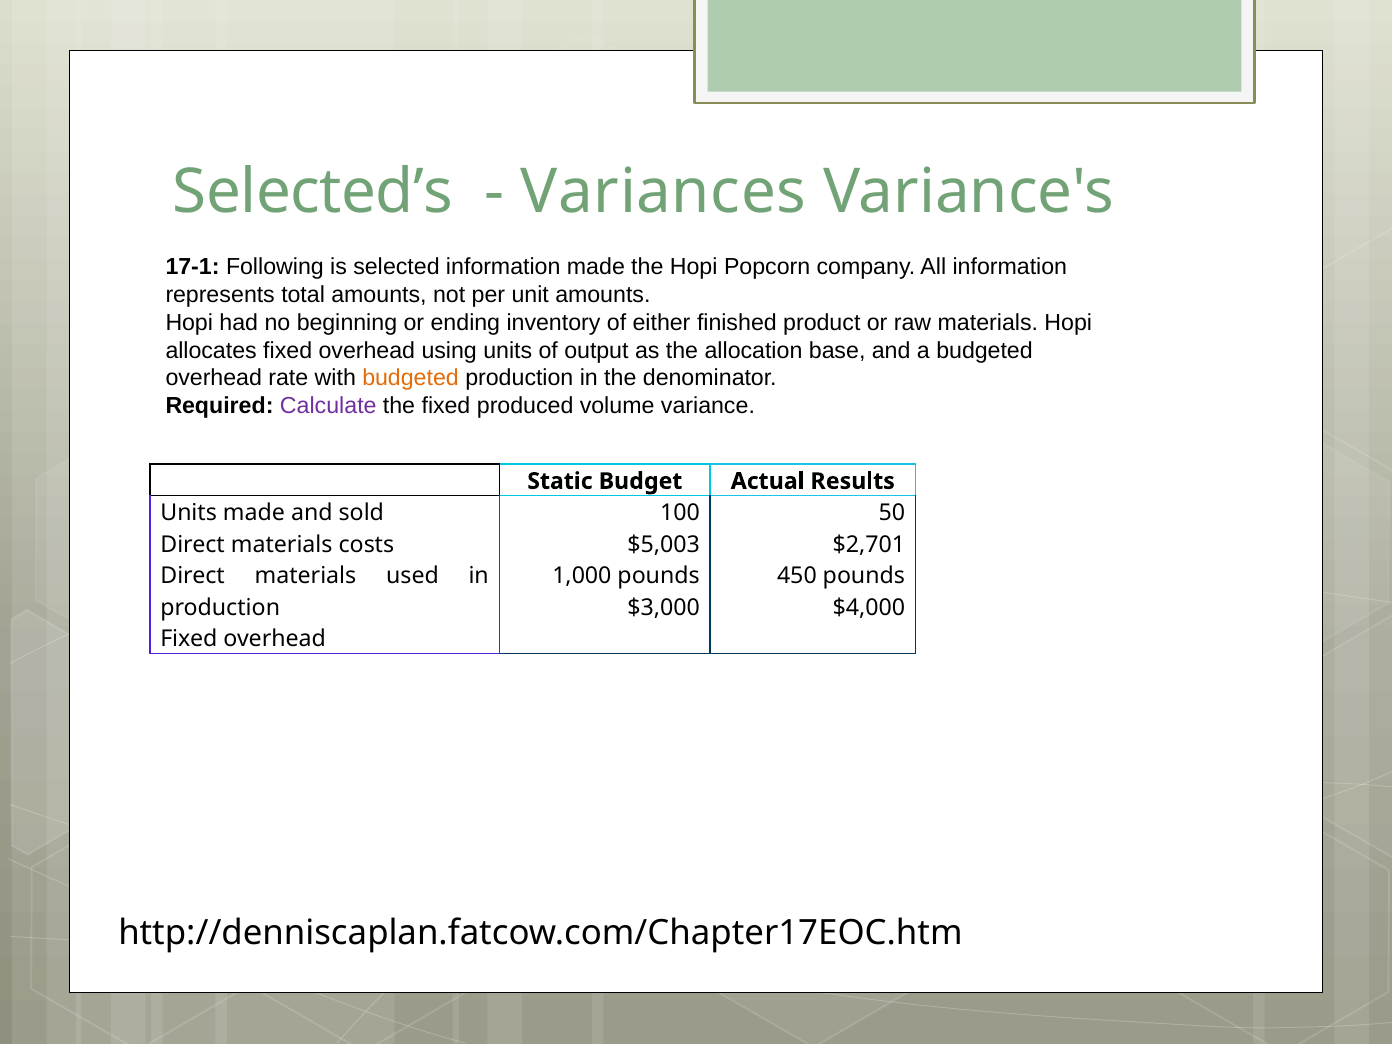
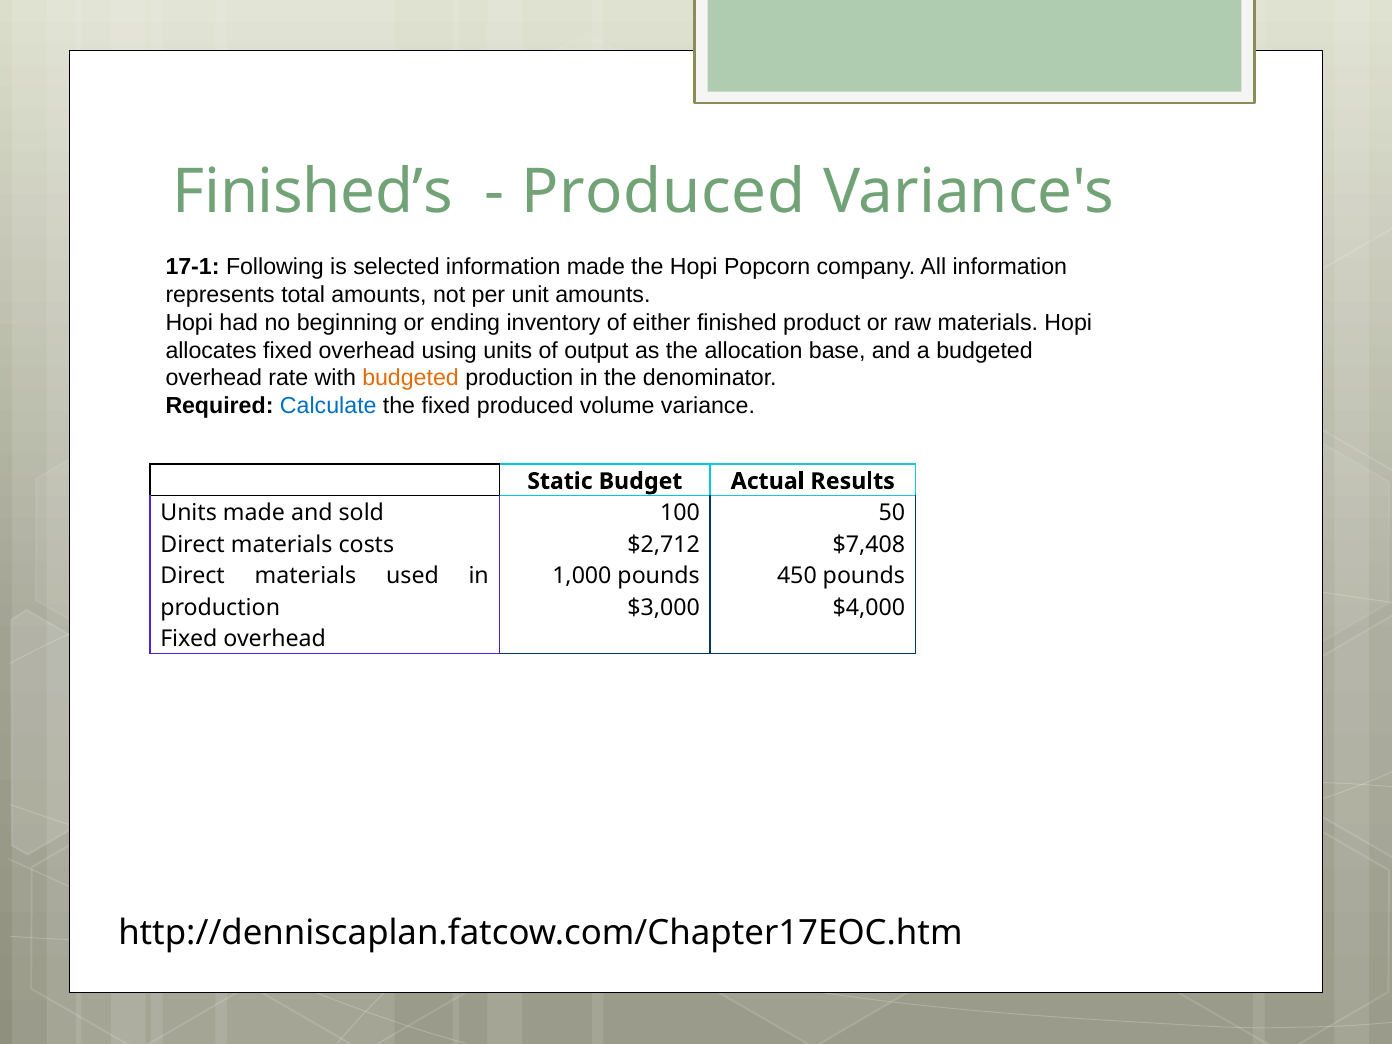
Selected’s: Selected’s -> Finished’s
Variances at (664, 192): Variances -> Produced
Calculate colour: purple -> blue
$5,003: $5,003 -> $2,712
$2,701: $2,701 -> $7,408
